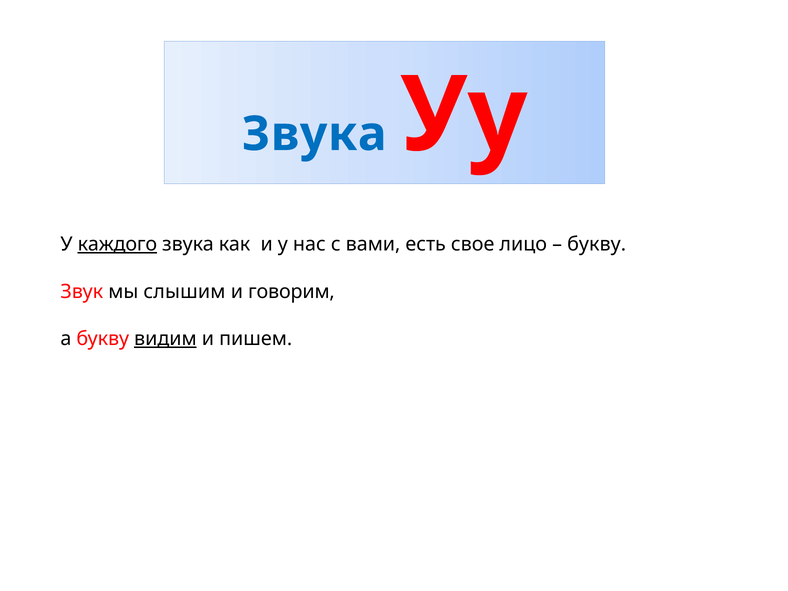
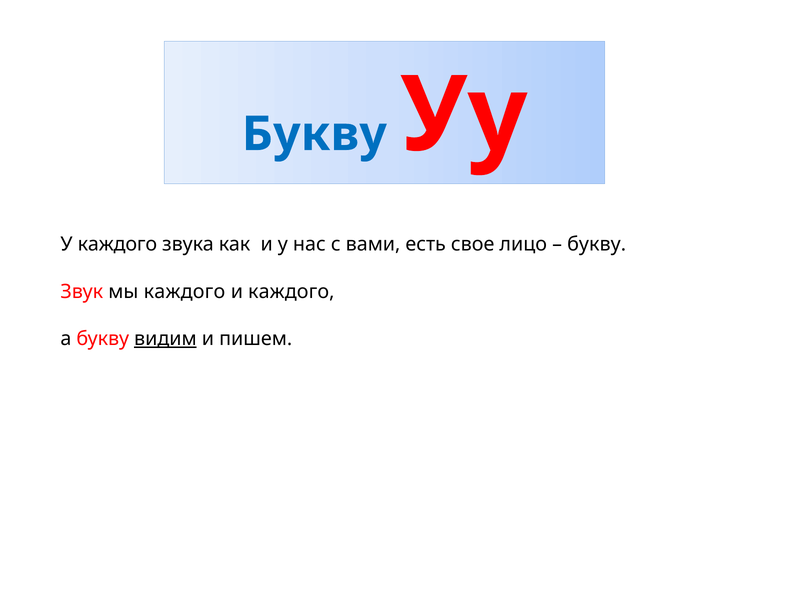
Звука at (314, 134): Звука -> Букву
каждого at (117, 244) underline: present -> none
мы слышим: слышим -> каждого
и говорим: говорим -> каждого
